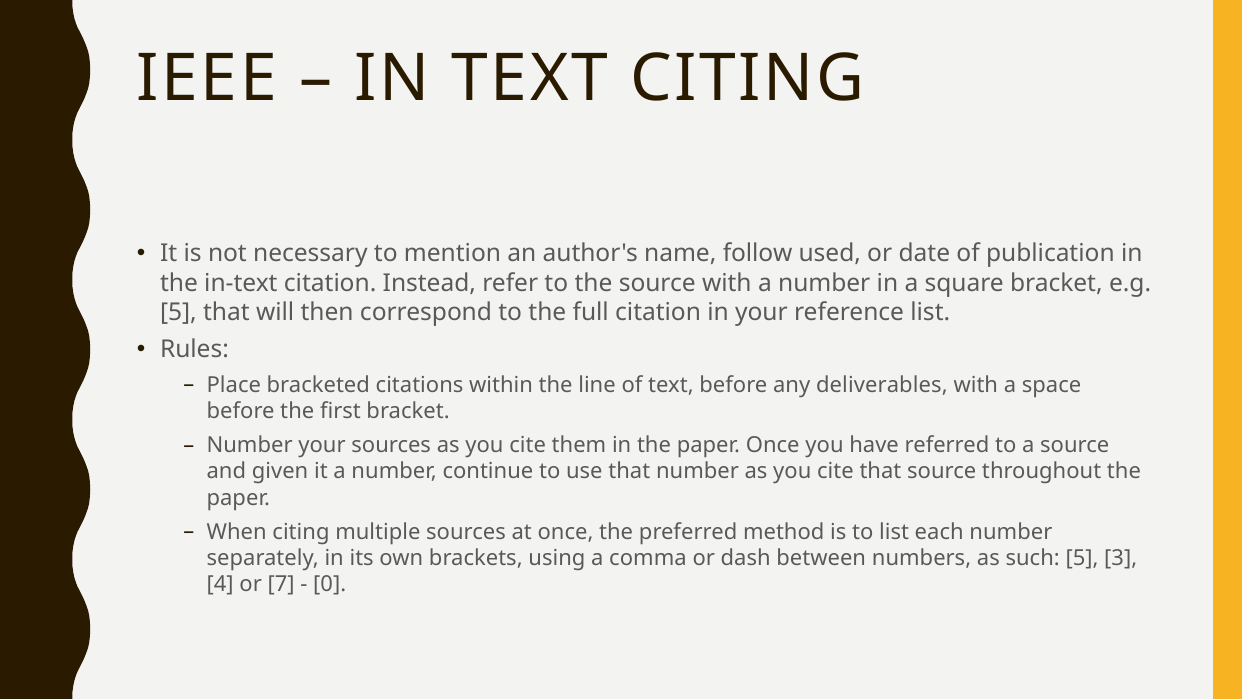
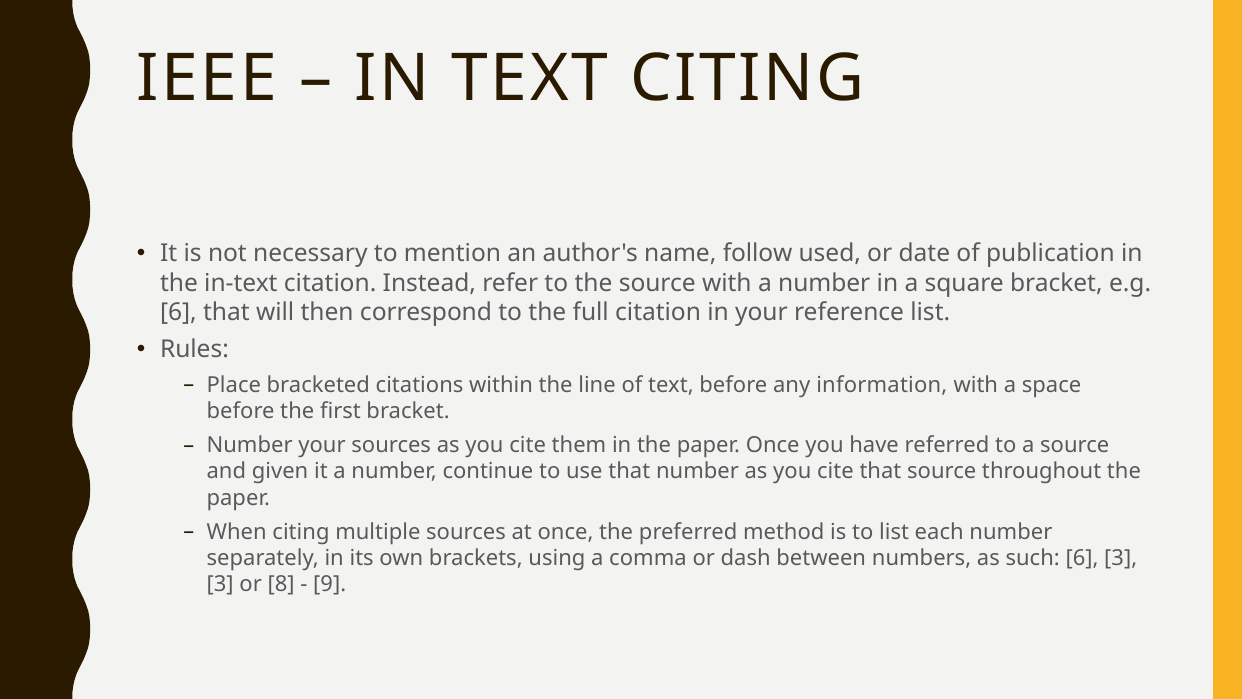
5 at (178, 312): 5 -> 6
deliverables: deliverables -> information
such 5: 5 -> 6
4 at (220, 584): 4 -> 3
7: 7 -> 8
0: 0 -> 9
